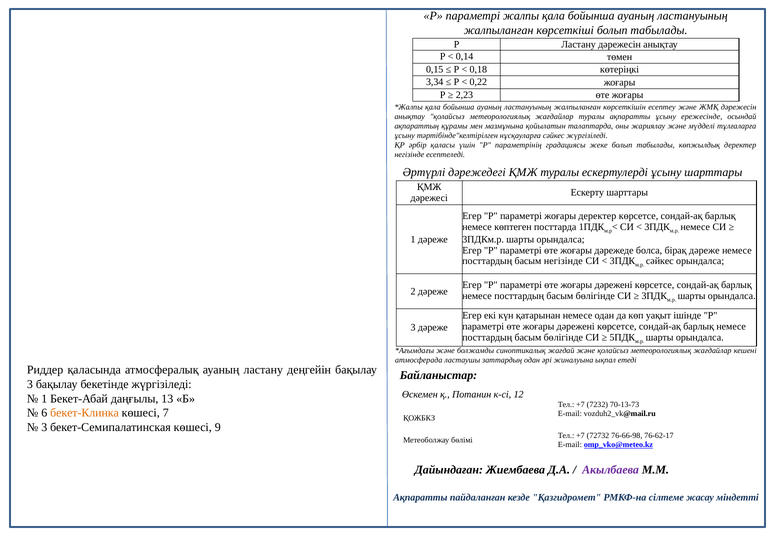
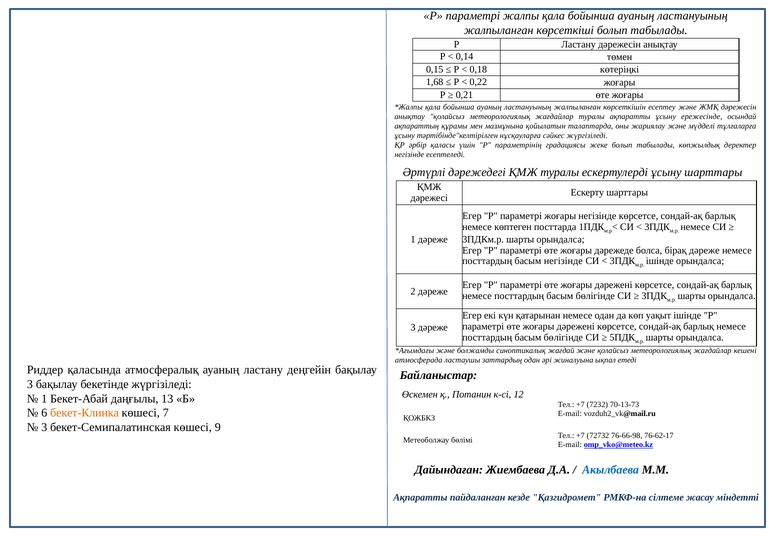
3,34: 3,34 -> 1,68
2,23: 2,23 -> 0,21
жоғары деректер: деректер -> негізінде
сәйкес at (660, 261): сәйкес -> ішінде
Акылбаева colour: purple -> blue
